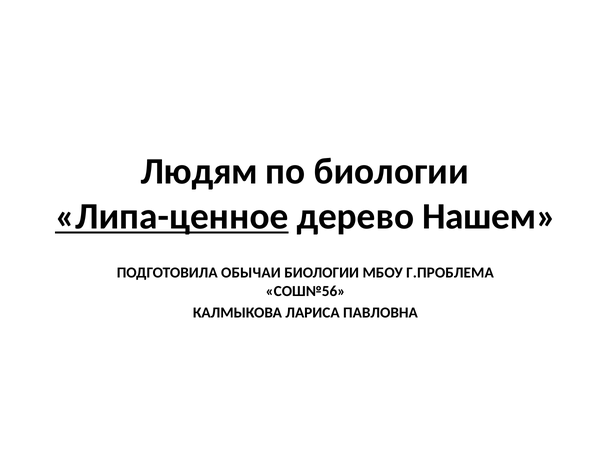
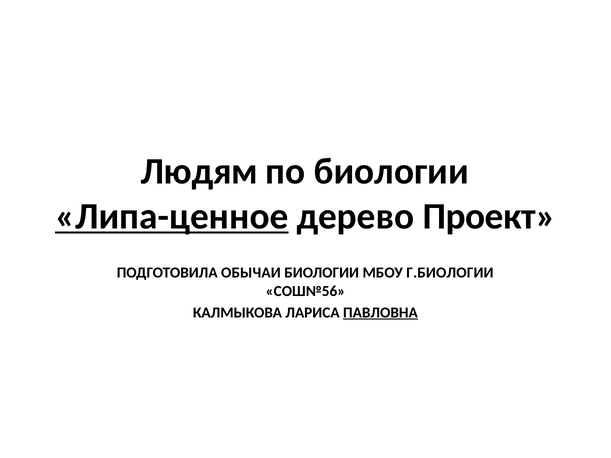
Нашем: Нашем -> Проект
Г.ПРОБЛЕМА: Г.ПРОБЛЕМА -> Г.БИОЛОГИИ
ПАВЛОВНА underline: none -> present
